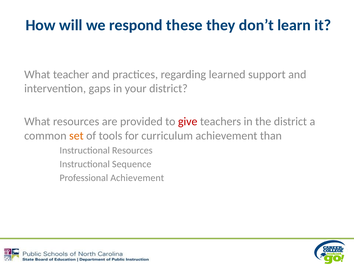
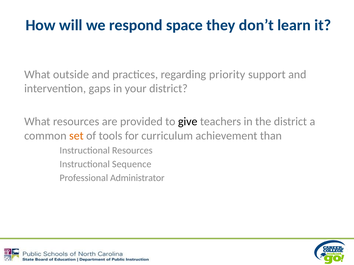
these: these -> space
teacher: teacher -> outside
learned: learned -> priority
give colour: red -> black
Professional Achievement: Achievement -> Administrator
